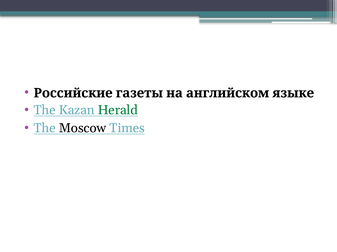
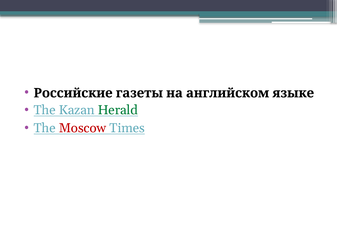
Moscow colour: black -> red
